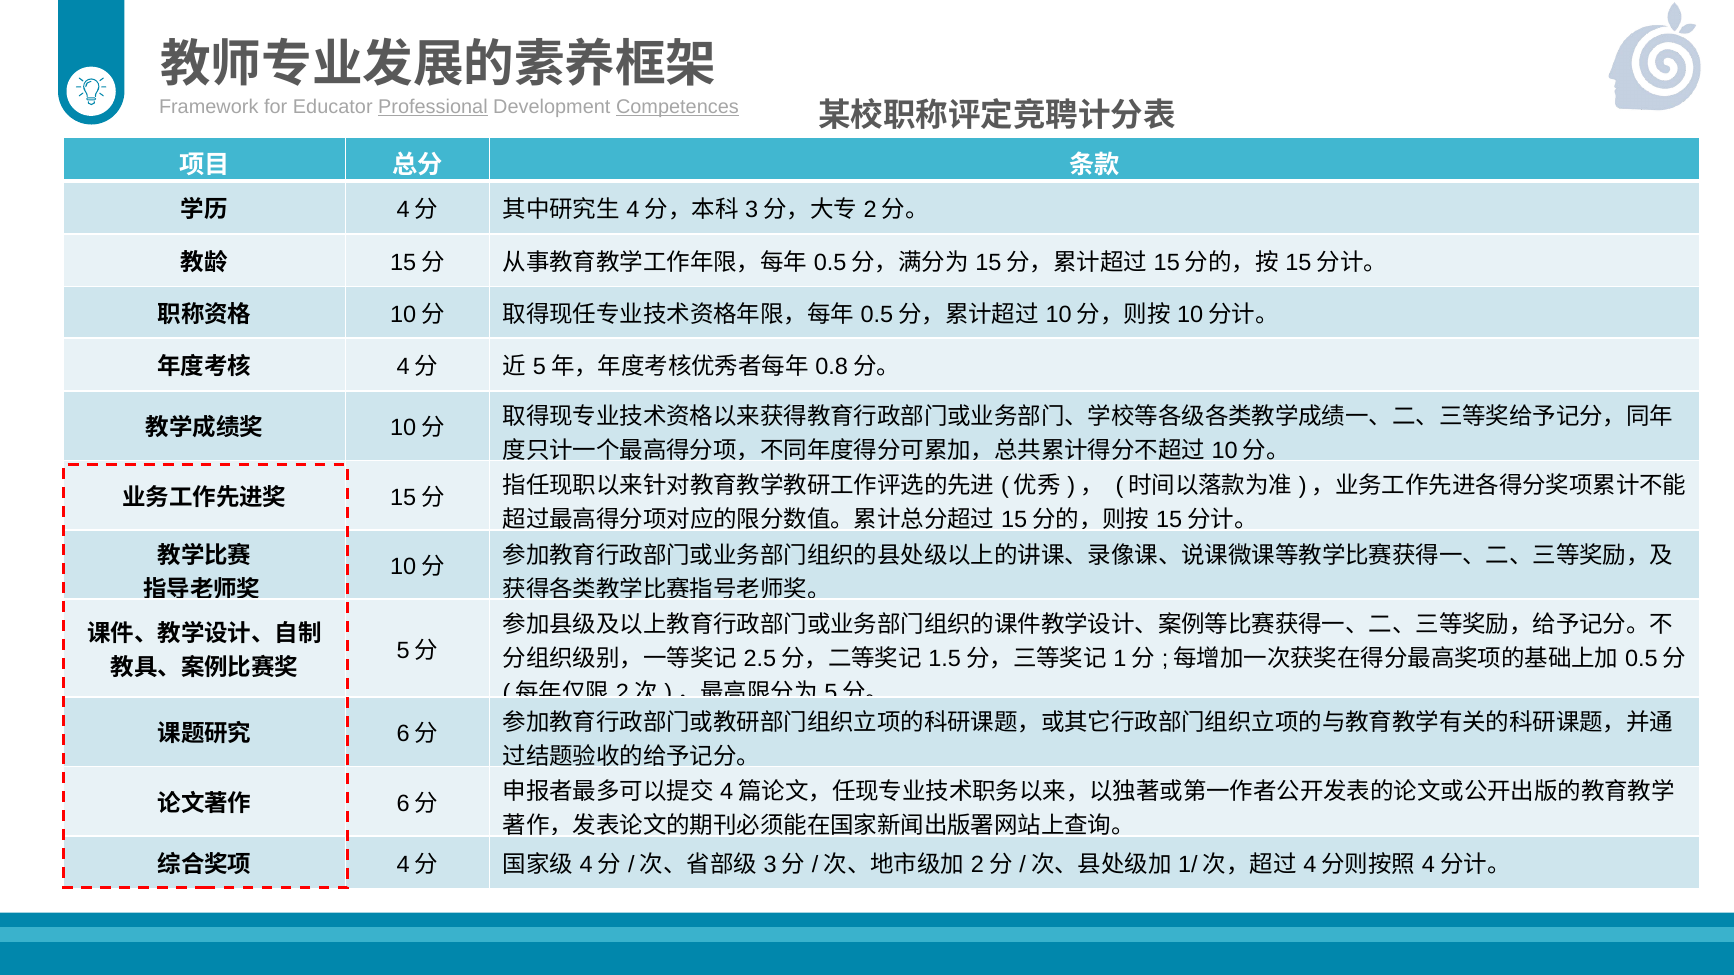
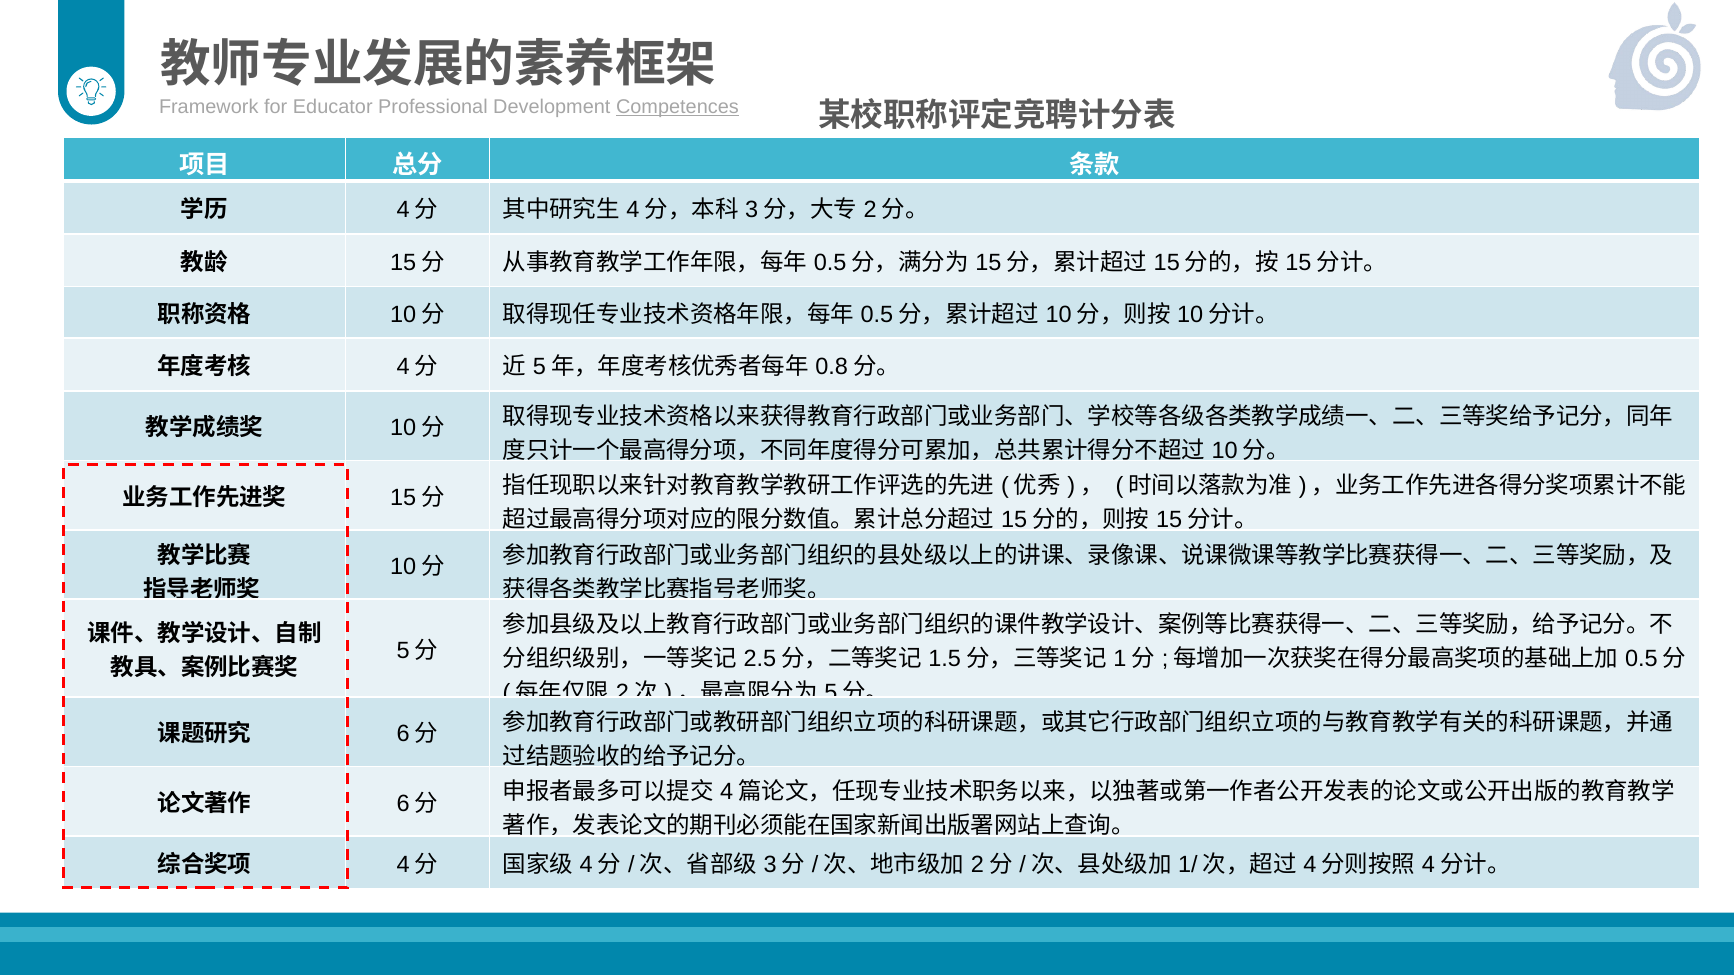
Professional underline: present -> none
